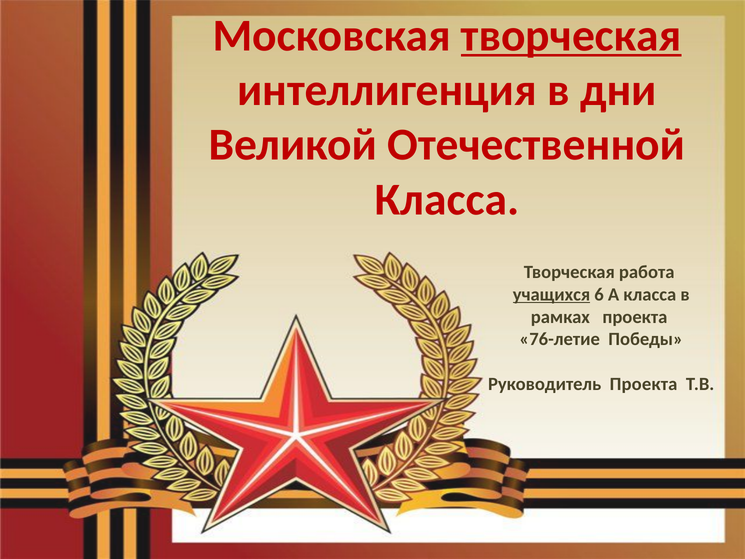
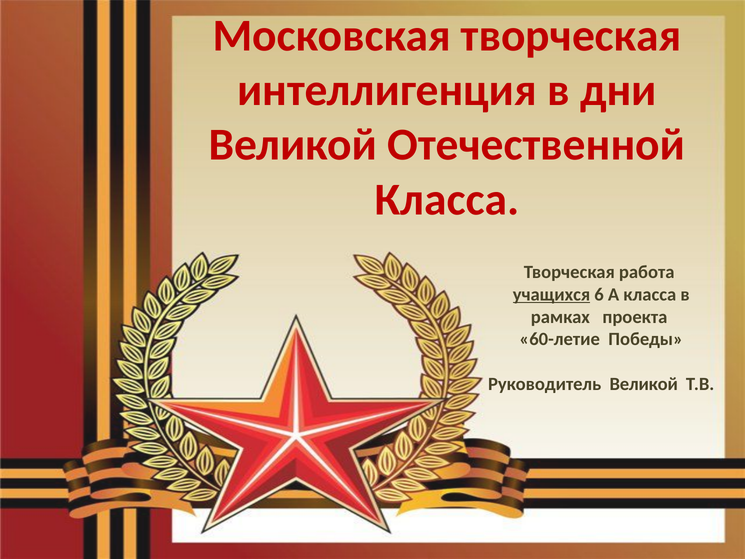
творческая at (571, 36) underline: present -> none
76-летие: 76-летие -> 60-летие
Руководитель Проекта: Проекта -> Великой
